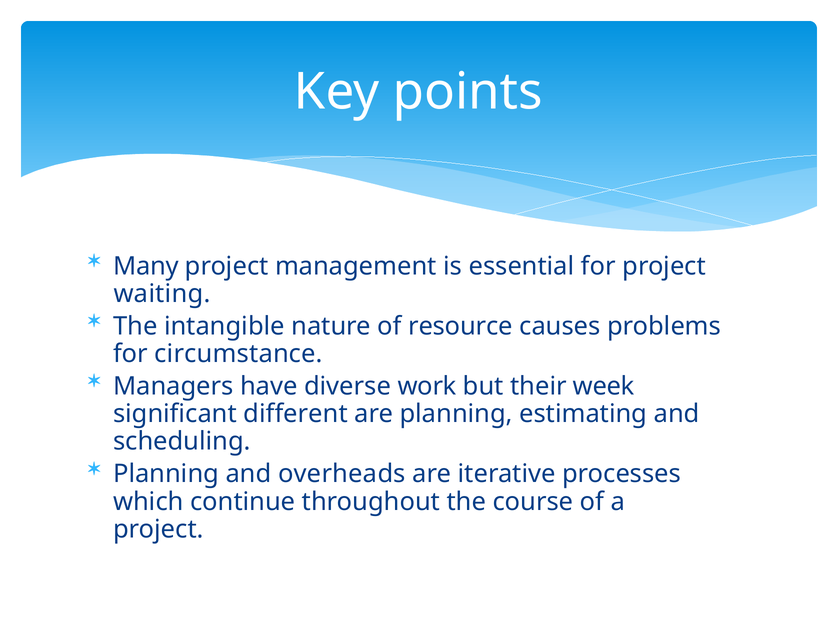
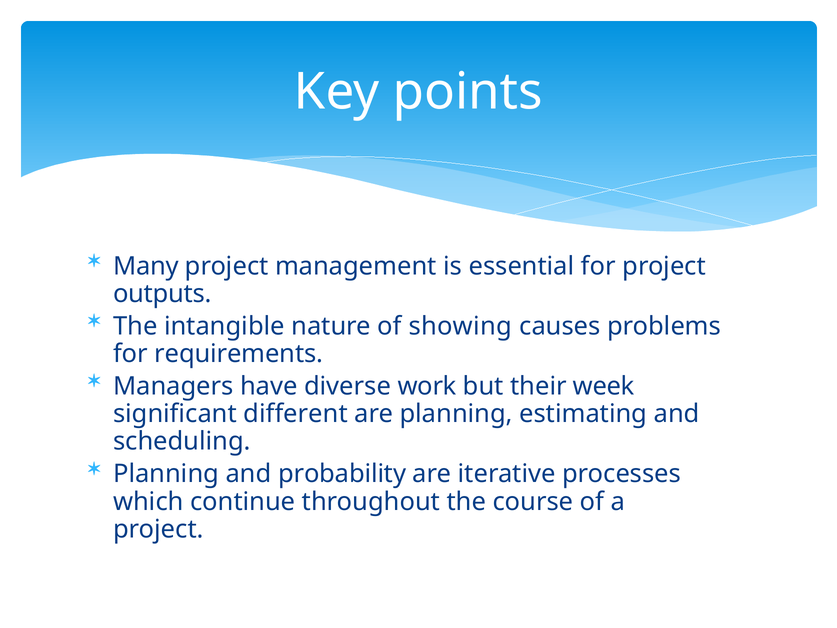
waiting: waiting -> outputs
resource: resource -> showing
circumstance: circumstance -> requirements
overheads: overheads -> probability
